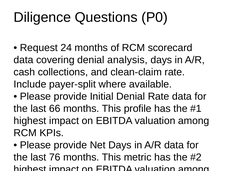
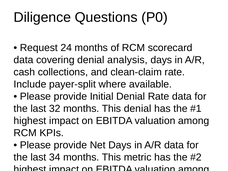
66: 66 -> 32
This profile: profile -> denial
76: 76 -> 34
